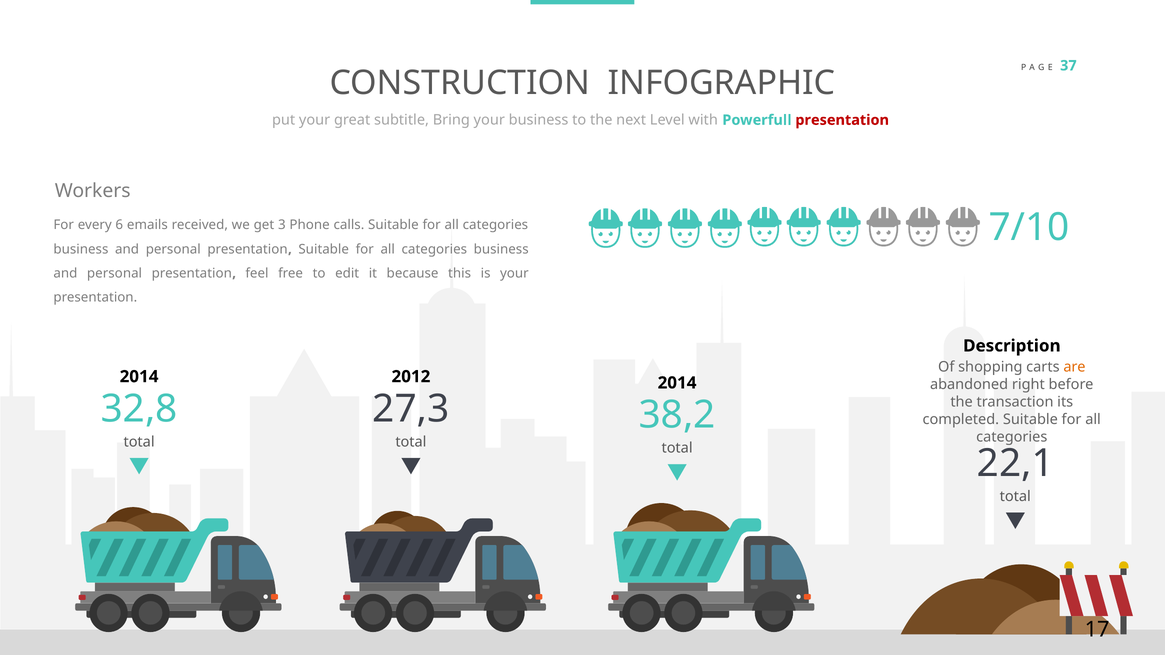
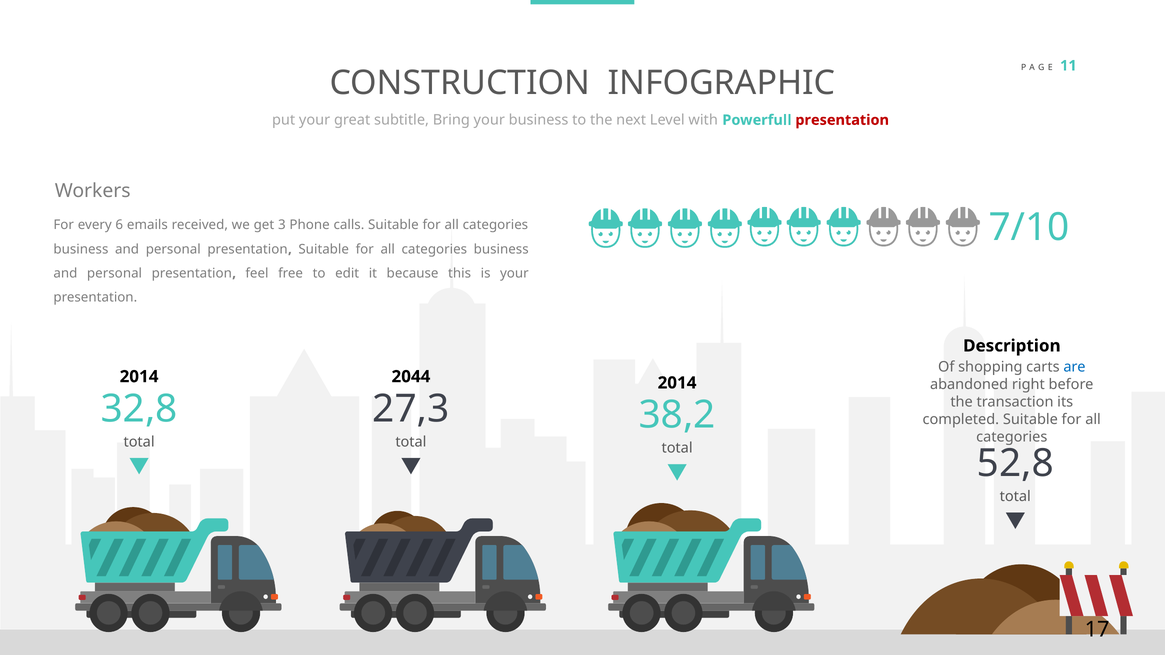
37: 37 -> 11
are colour: orange -> blue
2012: 2012 -> 2044
22,1: 22,1 -> 52,8
